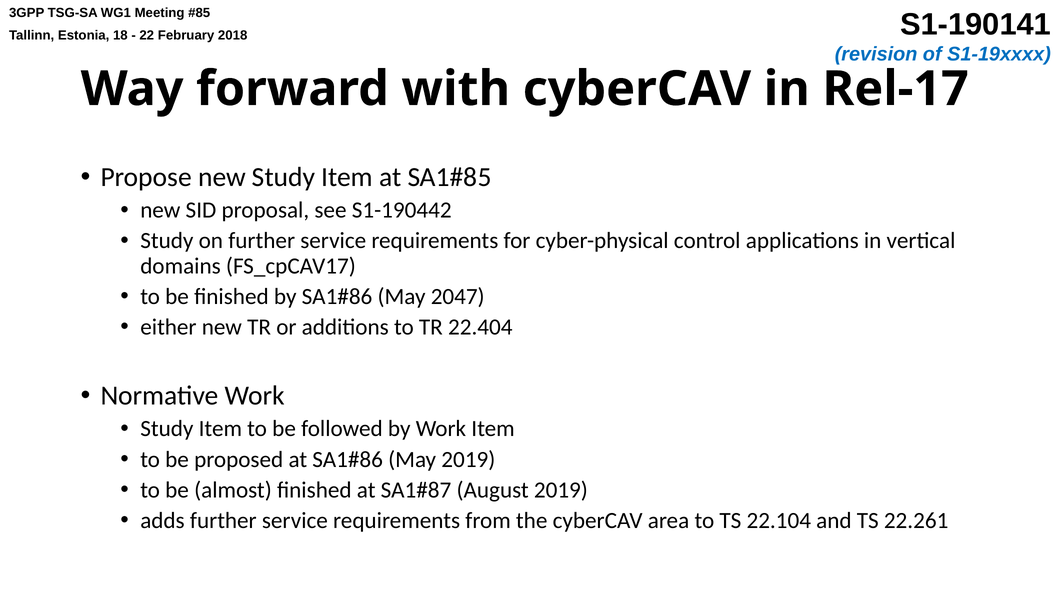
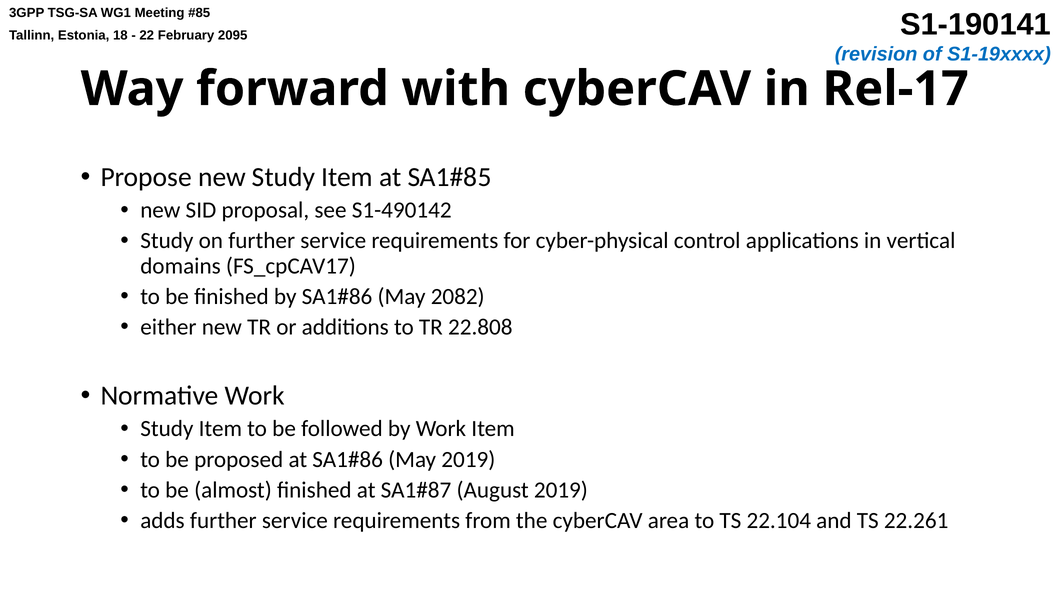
2018: 2018 -> 2095
S1-190442: S1-190442 -> S1-490142
2047: 2047 -> 2082
22.404: 22.404 -> 22.808
